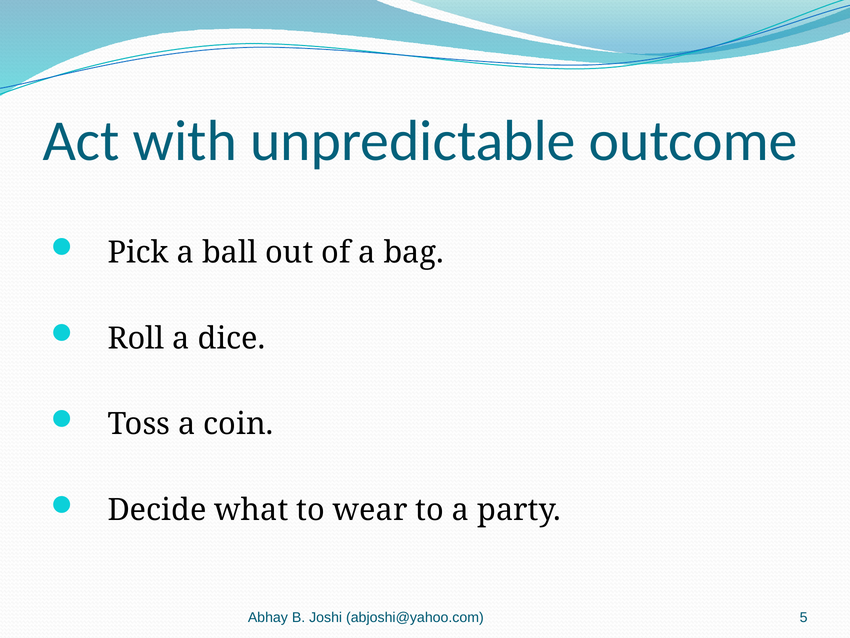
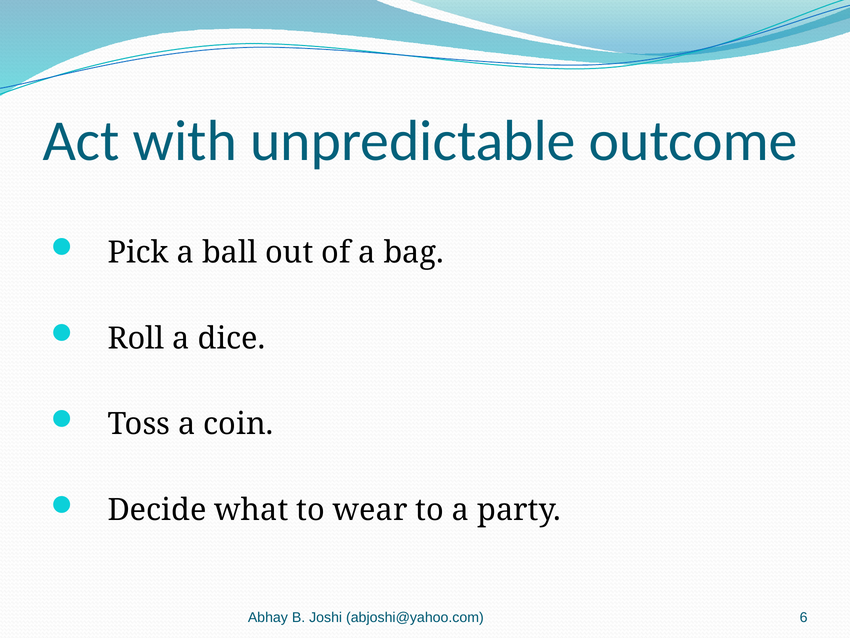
5: 5 -> 6
